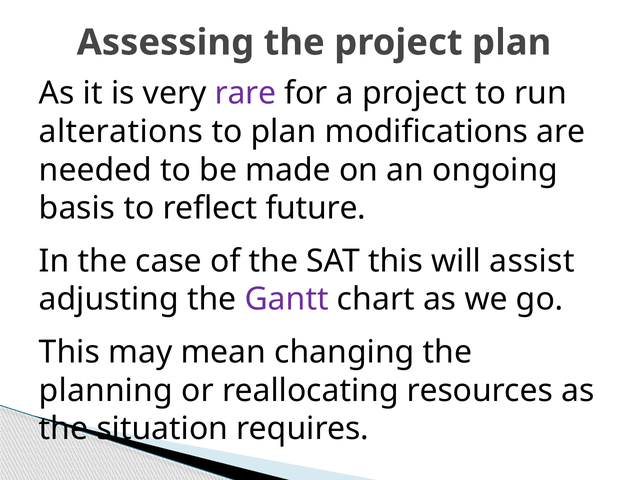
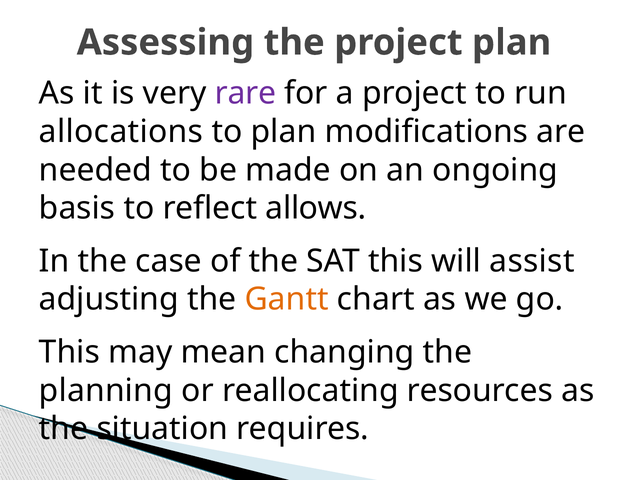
alterations: alterations -> allocations
future: future -> allows
Gantt colour: purple -> orange
